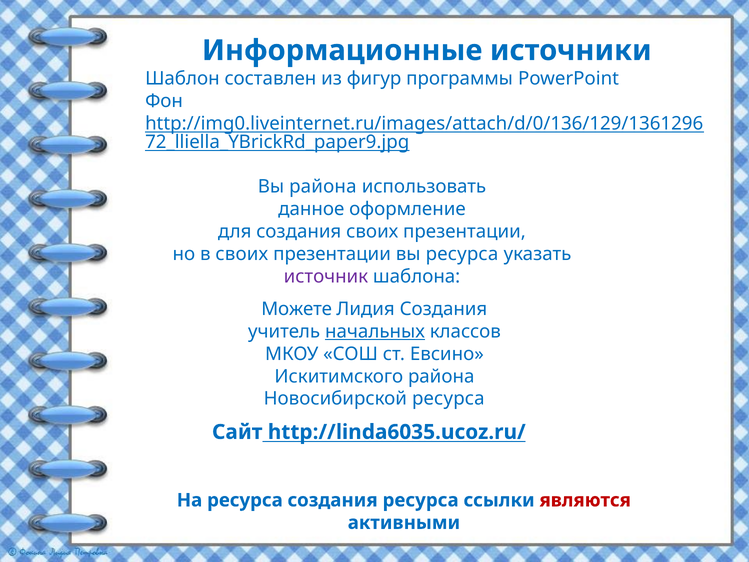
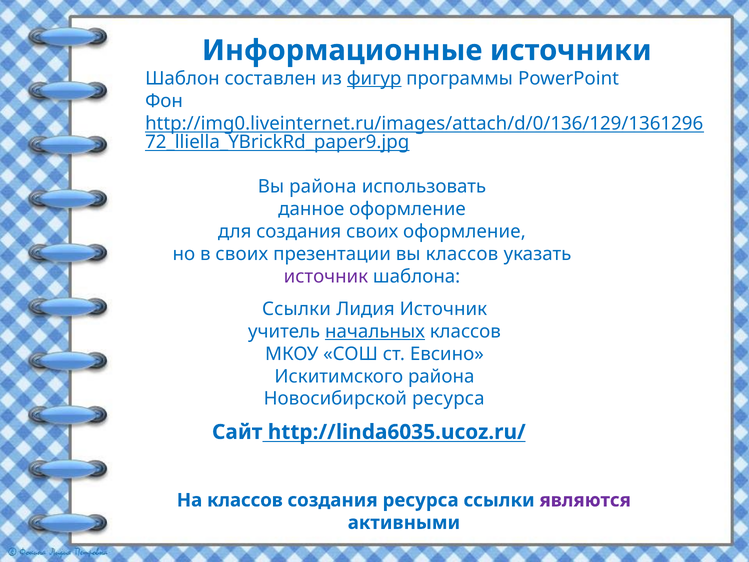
фигур underline: none -> present
создания своих презентации: презентации -> оформление
вы ресурса: ресурса -> классов
Можете at (297, 309): Можете -> Ссылки
Лидия Создания: Создания -> Источник
На ресурса: ресурса -> классов
являются colour: red -> purple
